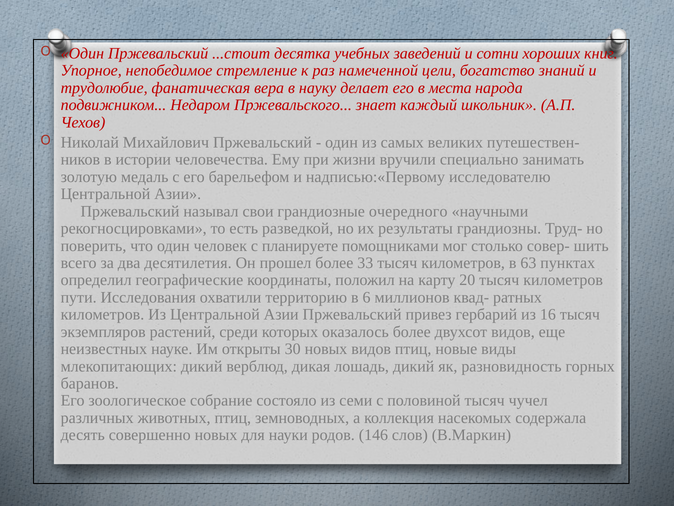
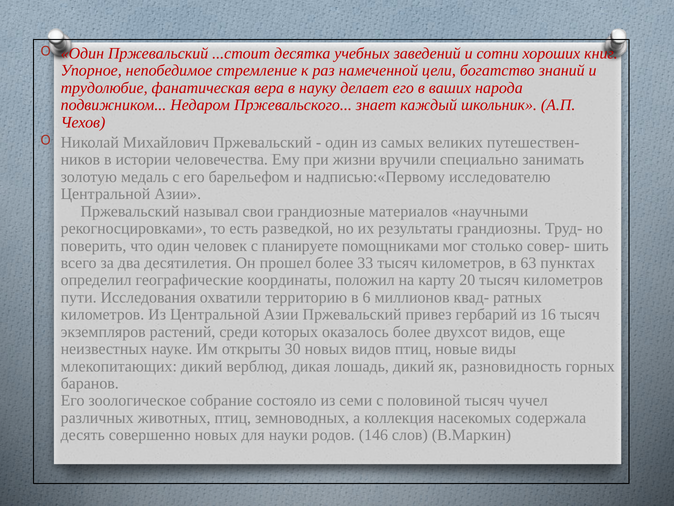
места: места -> ваших
очередного: очередного -> материалов
